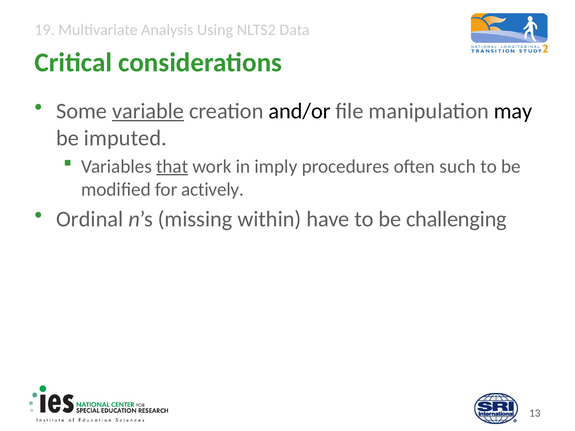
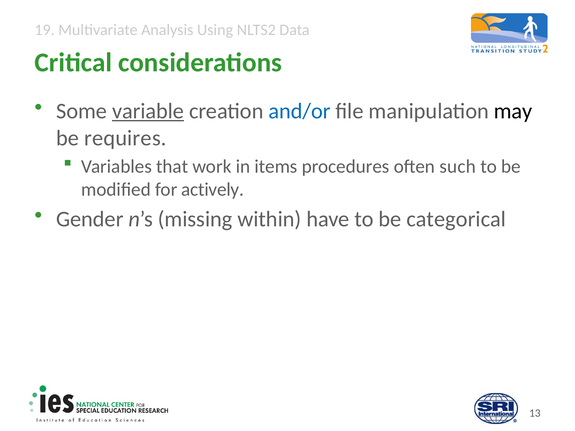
and/or colour: black -> blue
imputed: imputed -> requires
that underline: present -> none
imply: imply -> items
Ordinal: Ordinal -> Gender
challenging: challenging -> categorical
